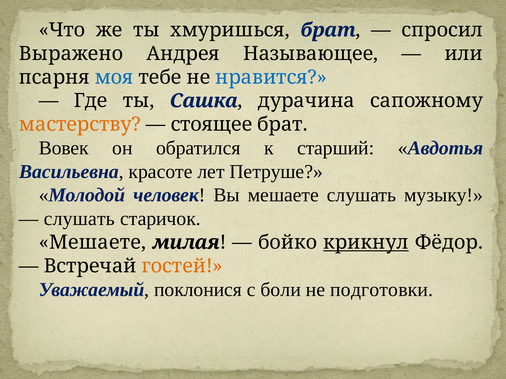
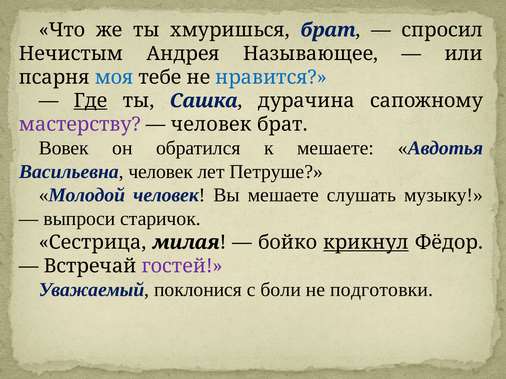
Выражено: Выражено -> Нечистым
Где underline: none -> present
мастерству colour: orange -> purple
стоящее at (211, 125): стоящее -> человек
к старший: старший -> мешаете
Васильевна красоте: красоте -> человек
слушать at (79, 219): слушать -> выпроси
Мешаете at (92, 243): Мешаете -> Сестрица
гостей colour: orange -> purple
